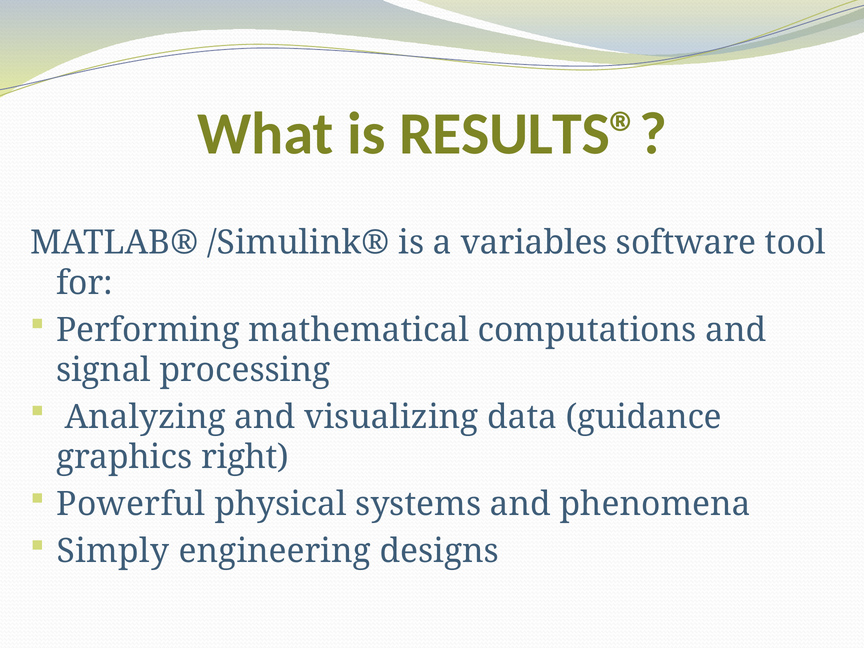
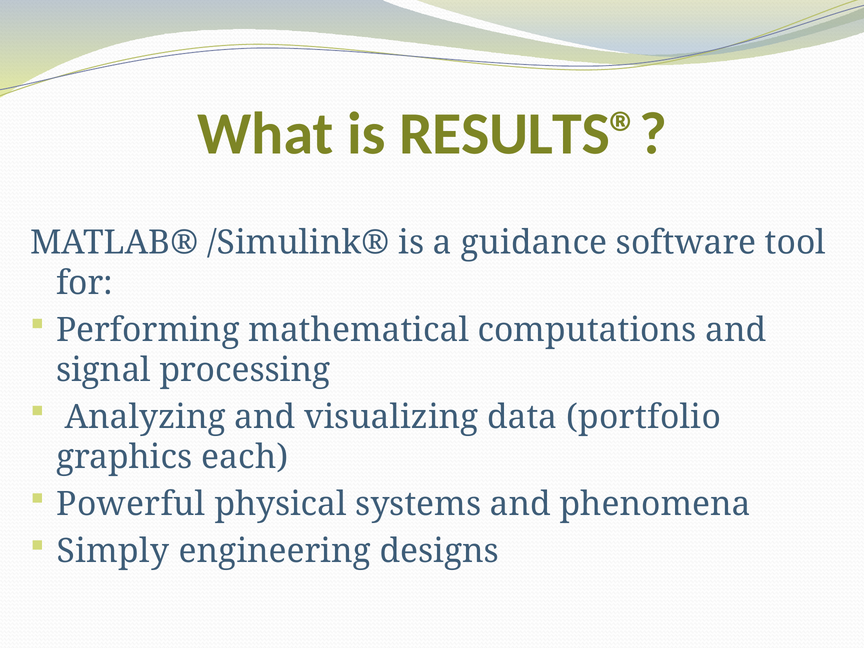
variables: variables -> guidance
guidance: guidance -> portfolio
right: right -> each
